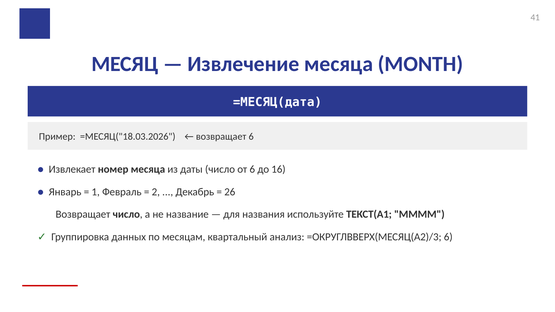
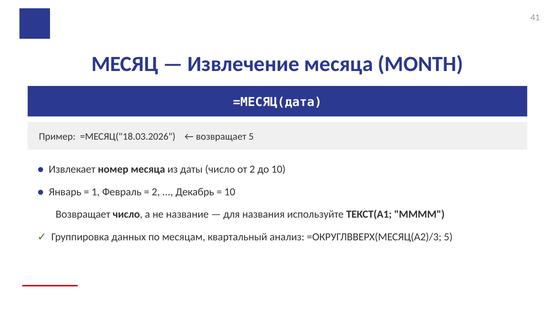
возвращает 6: 6 -> 5
от 6: 6 -> 2
до 16: 16 -> 10
26 at (230, 192): 26 -> 10
=ОКРУГЛВВЕРХ(МЕСЯЦ(A2)/3 6: 6 -> 5
